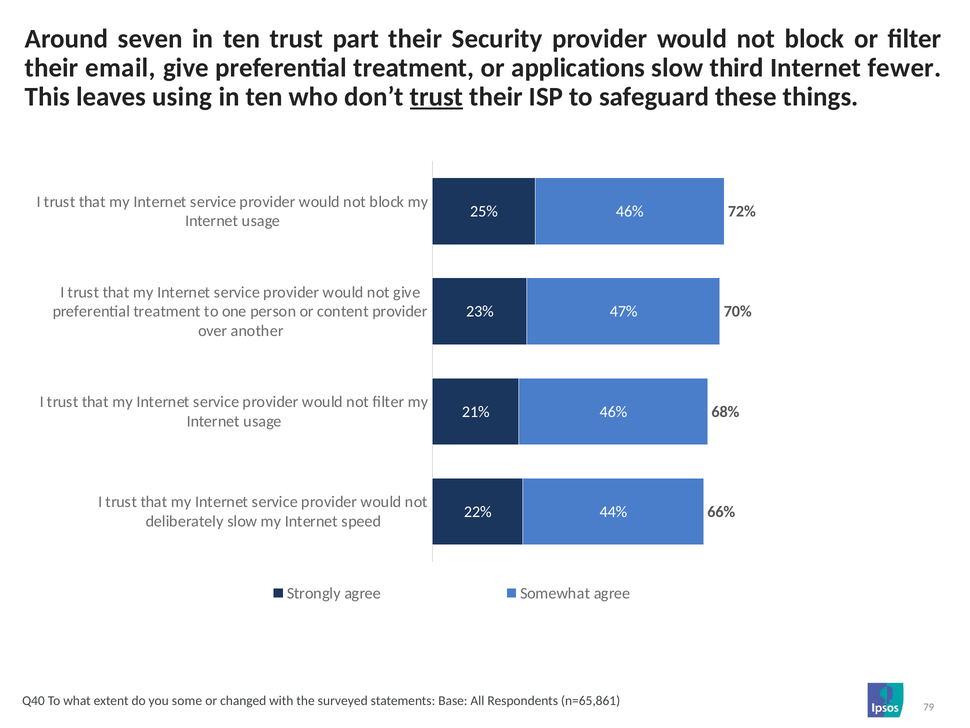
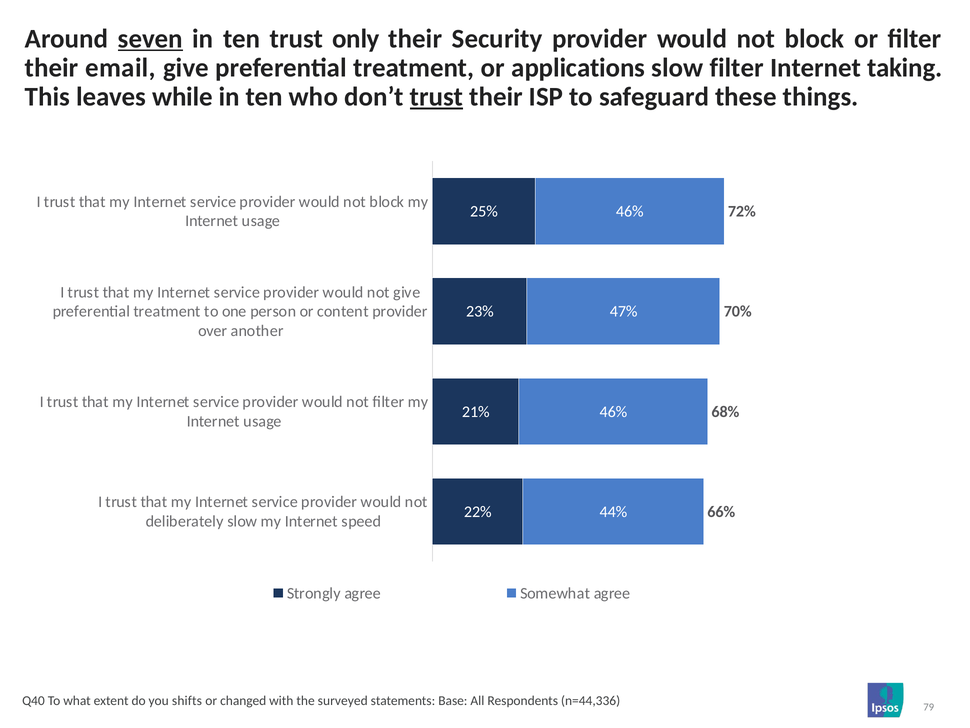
seven underline: none -> present
part: part -> only
slow third: third -> filter
fewer: fewer -> taking
using: using -> while
some: some -> shifts
n=65,861: n=65,861 -> n=44,336
